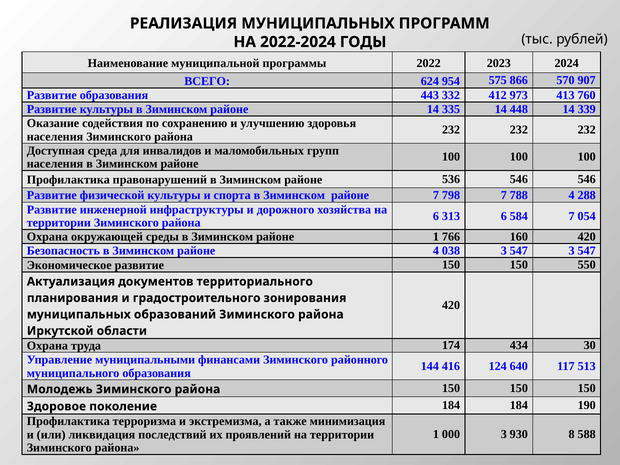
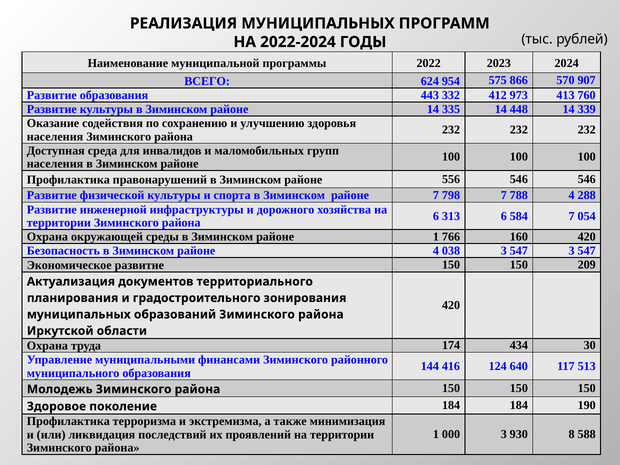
536: 536 -> 556
550: 550 -> 209
